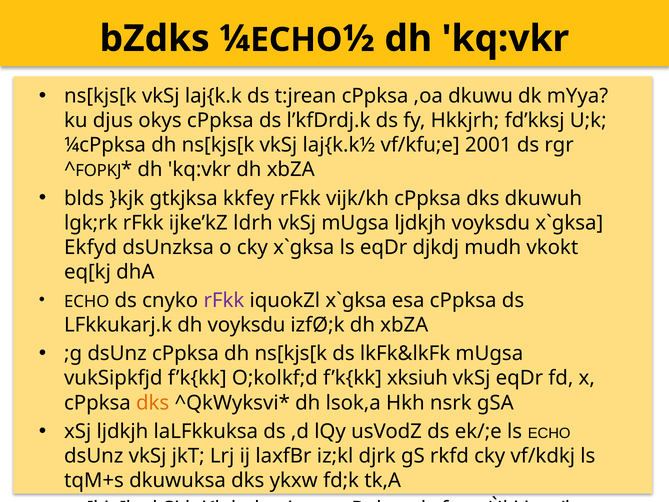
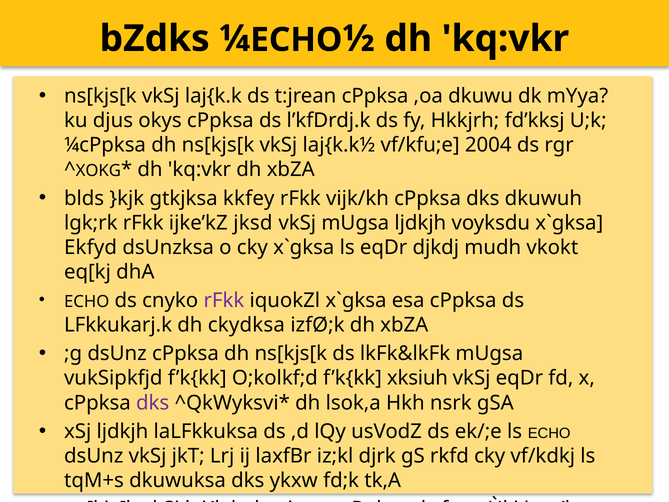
2001: 2001 -> 2004
FOPKJ: FOPKJ -> XOKG
ldrh: ldrh -> jksd
dh voyksdu: voyksdu -> ckydksa
dks at (153, 403) colour: orange -> purple
